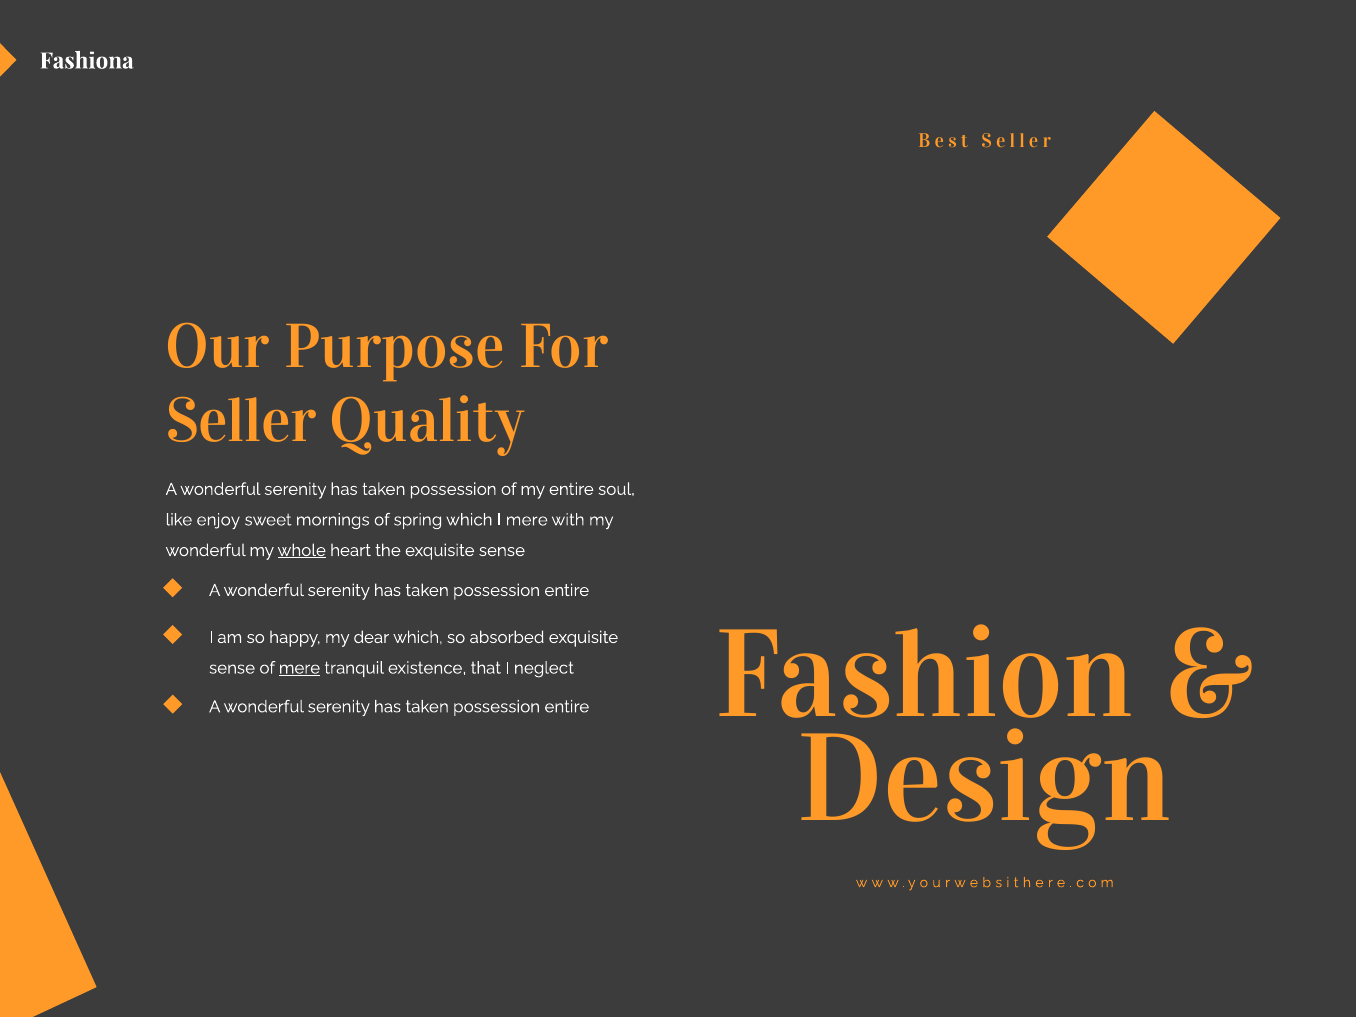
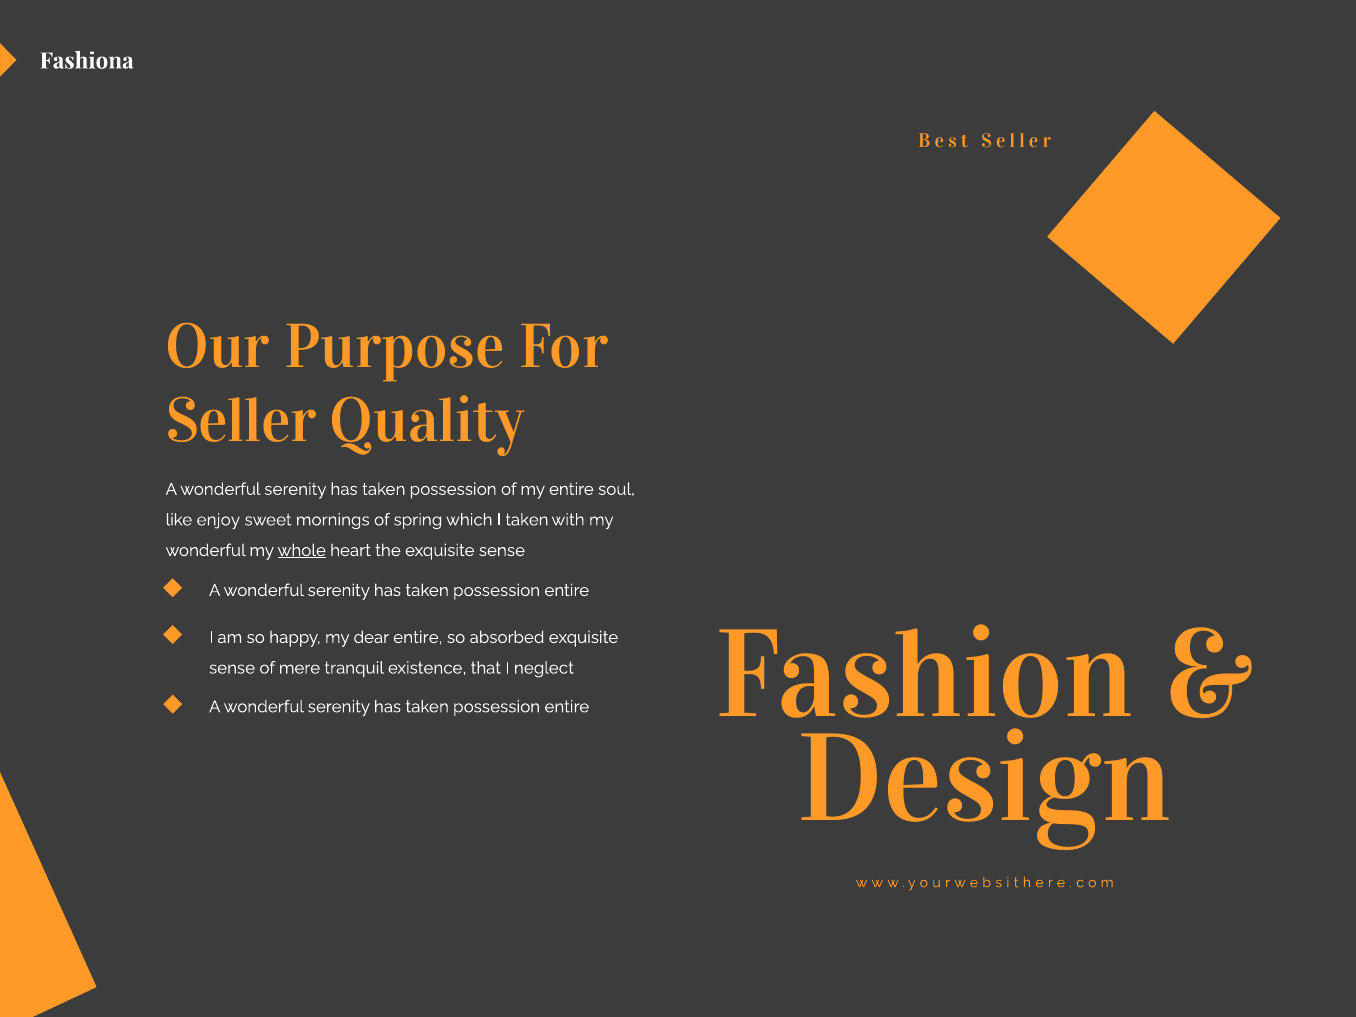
I mere: mere -> taken
dear which: which -> entire
mere at (300, 668) underline: present -> none
